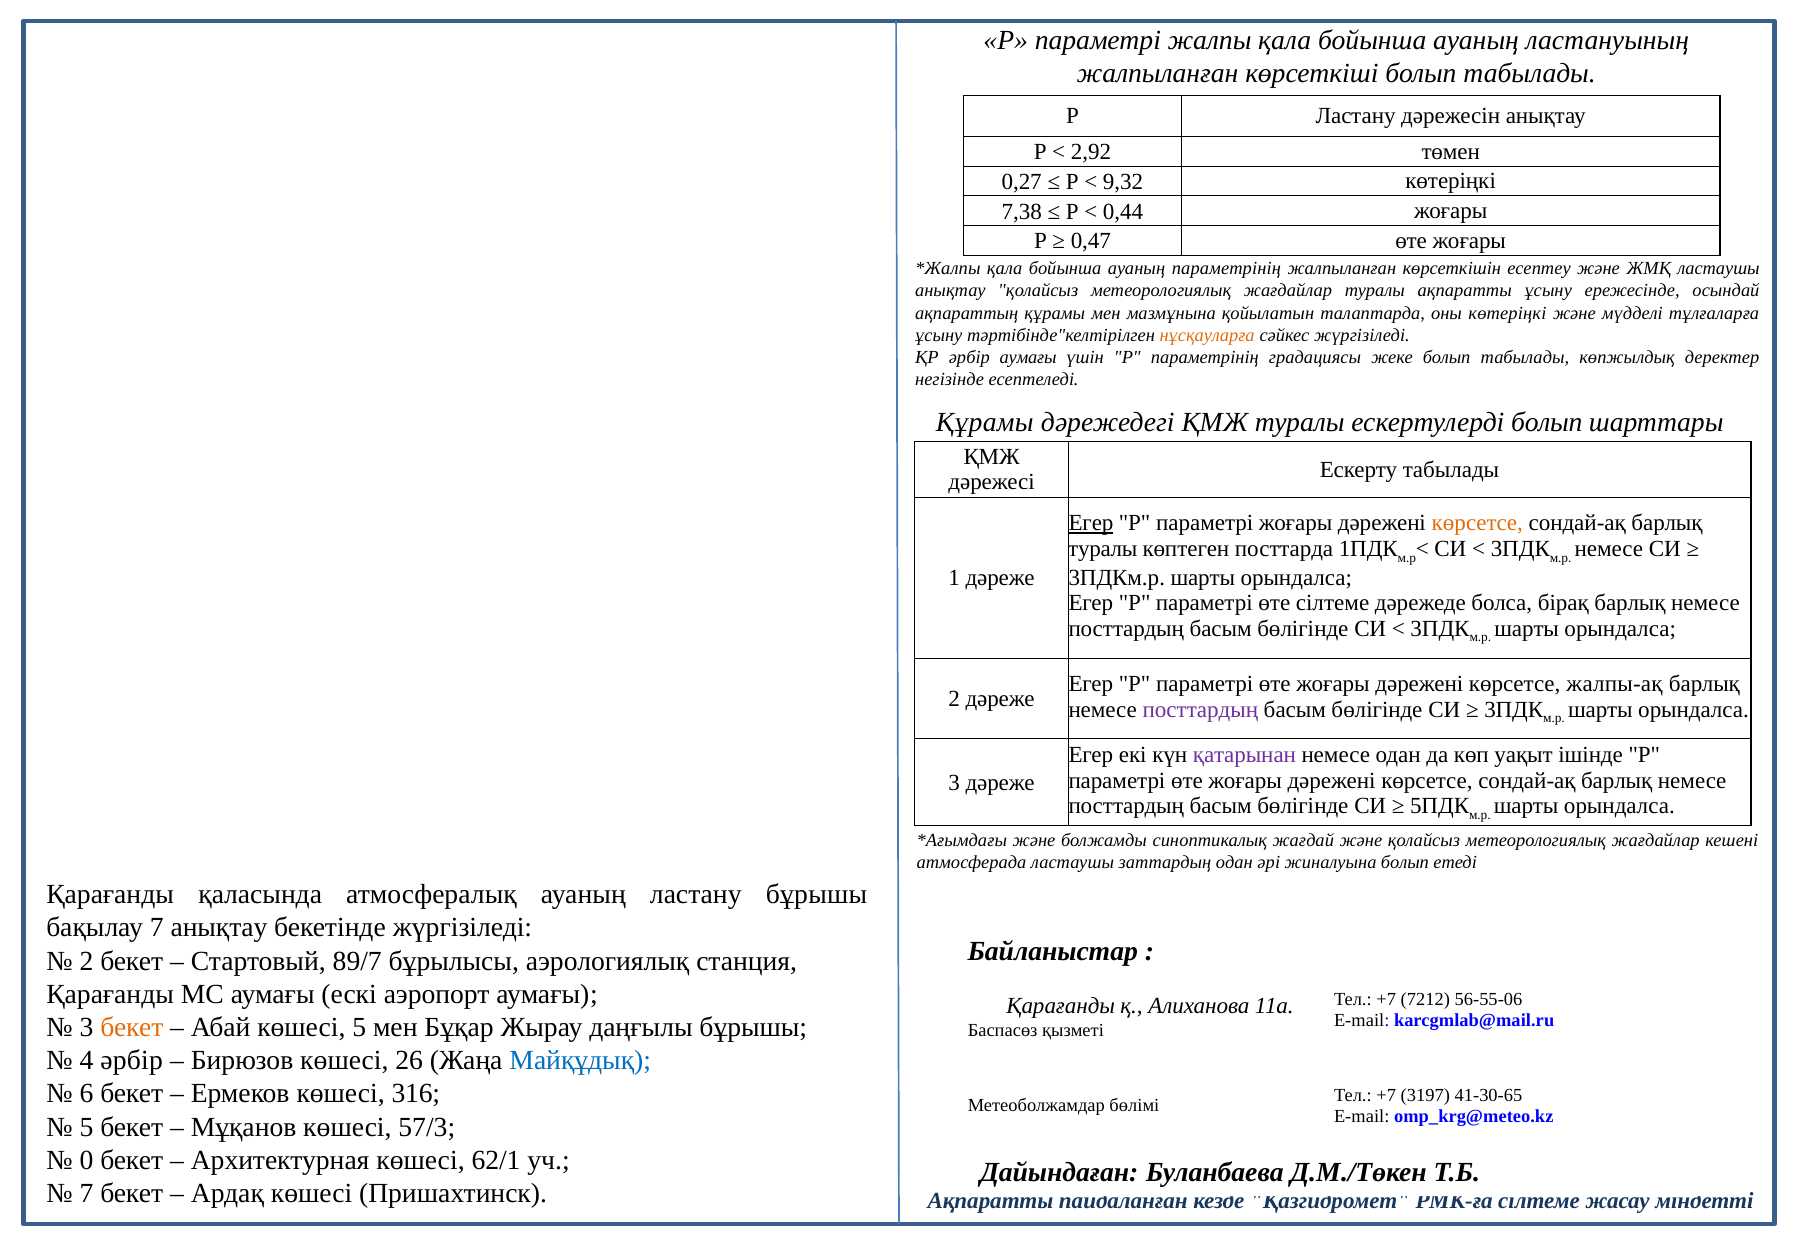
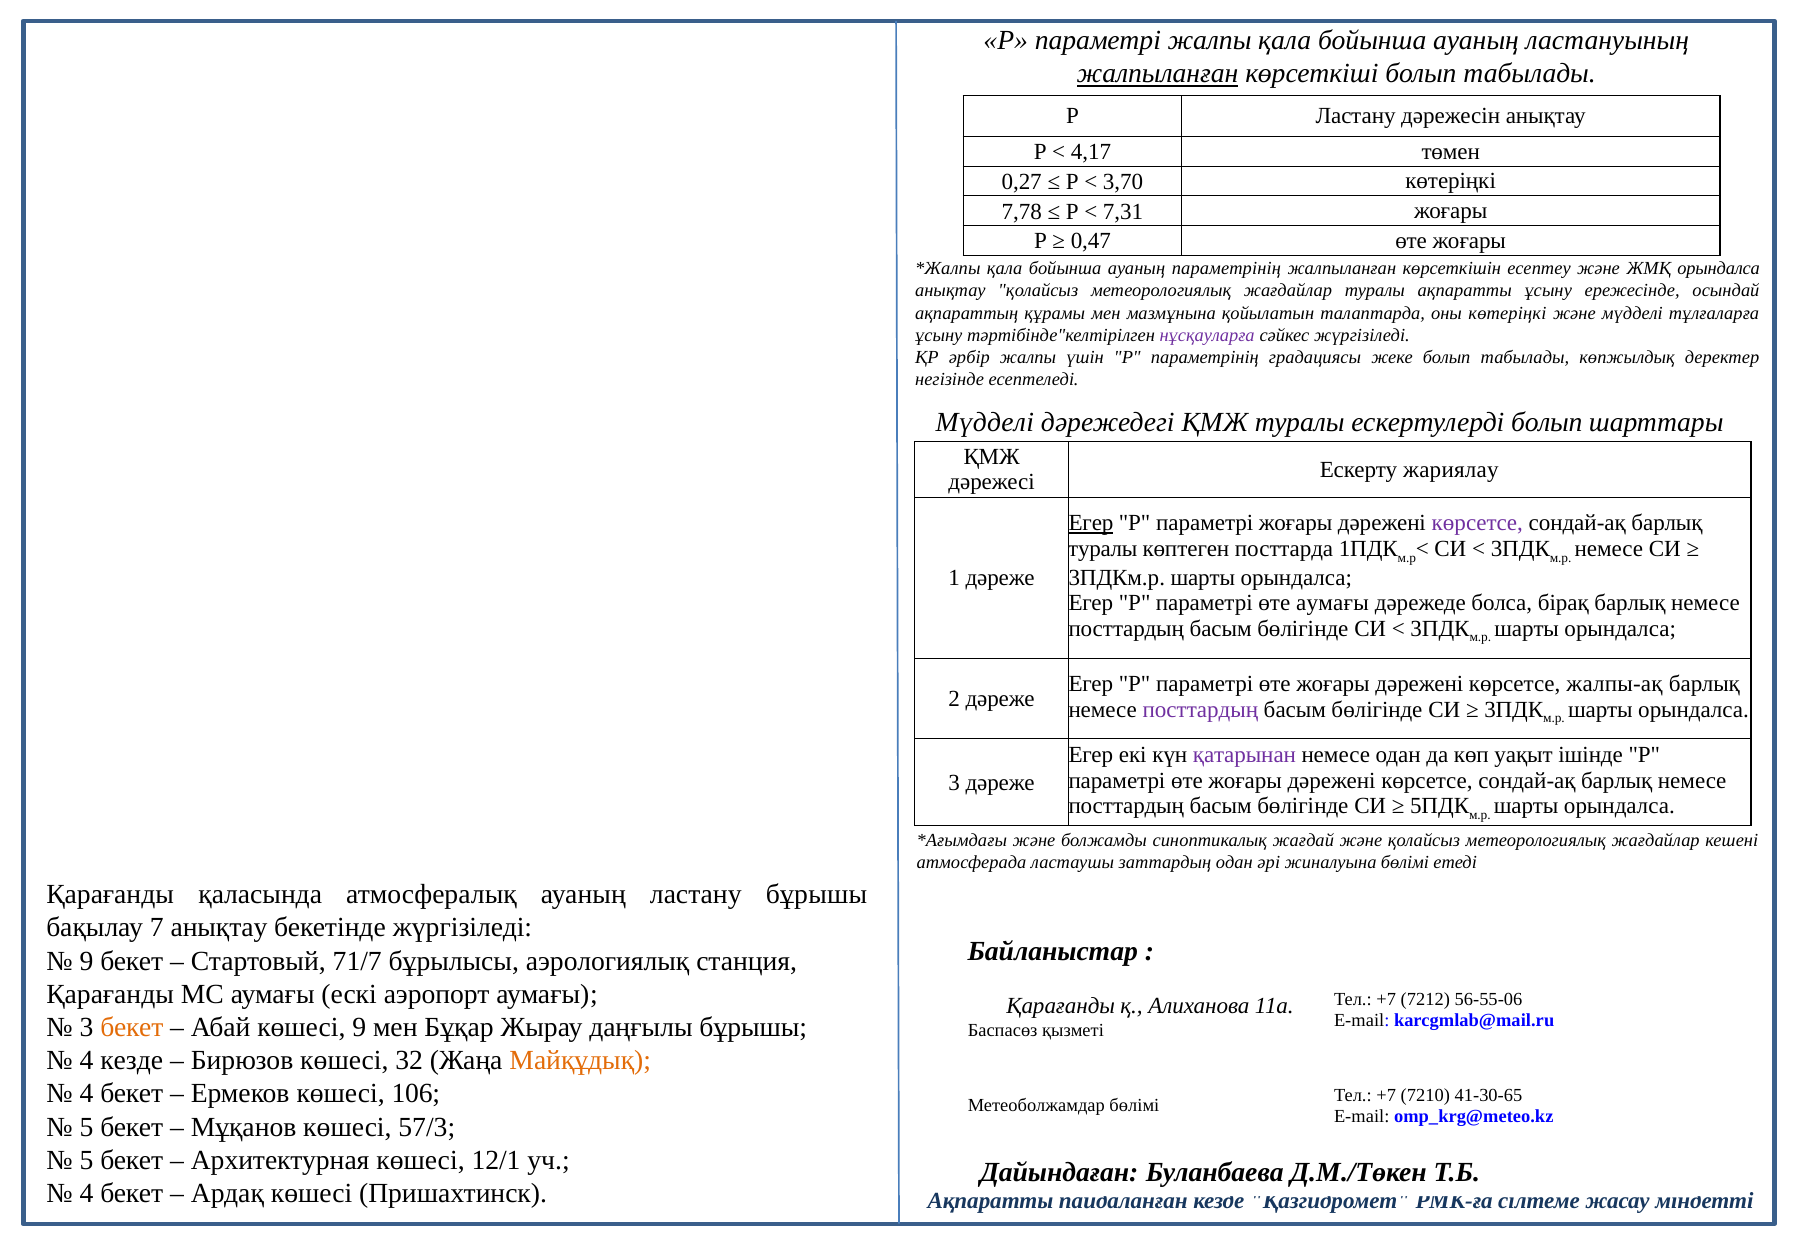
жалпыланған at (1157, 74) underline: none -> present
2,92: 2,92 -> 4,17
9,32: 9,32 -> 3,70
7,38: 7,38 -> 7,78
0,44: 0,44 -> 7,31
ЖМҚ ластаушы: ластаушы -> орындалса
нұсқауларға colour: orange -> purple
әрбір аумағы: аумағы -> жалпы
Құрамы at (985, 422): Құрамы -> Мүдделі
Ескерту табылады: табылады -> жариялау
көрсетсе at (1477, 523) colour: orange -> purple
өте сілтеме: сілтеме -> аумағы
жиналуына болып: болып -> бөлімі
2 at (86, 961): 2 -> 9
89/7: 89/7 -> 71/7
көшесі 5: 5 -> 9
4 әрбір: әрбір -> кезде
26: 26 -> 32
Майқұдық colour: blue -> orange
6 at (86, 1094): 6 -> 4
316: 316 -> 106
3197: 3197 -> 7210
0 at (86, 1160): 0 -> 5
62/1: 62/1 -> 12/1
7 at (86, 1193): 7 -> 4
